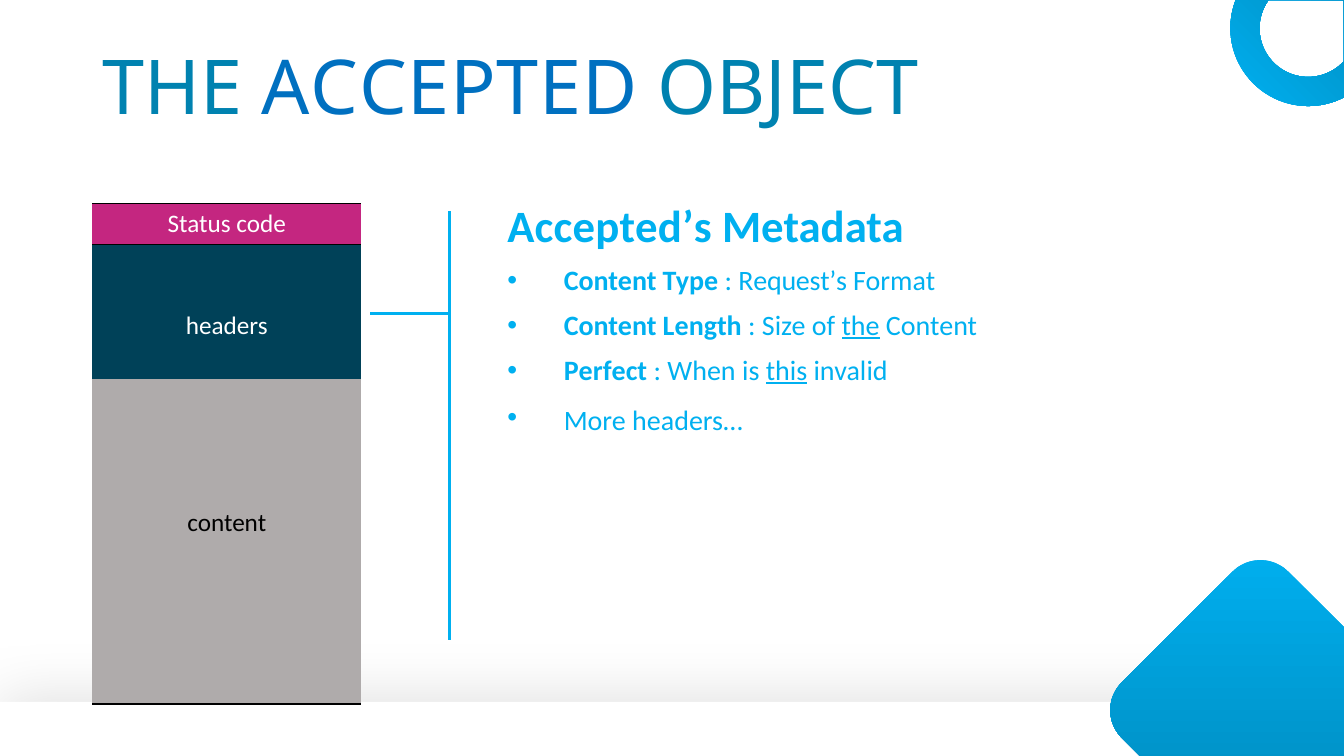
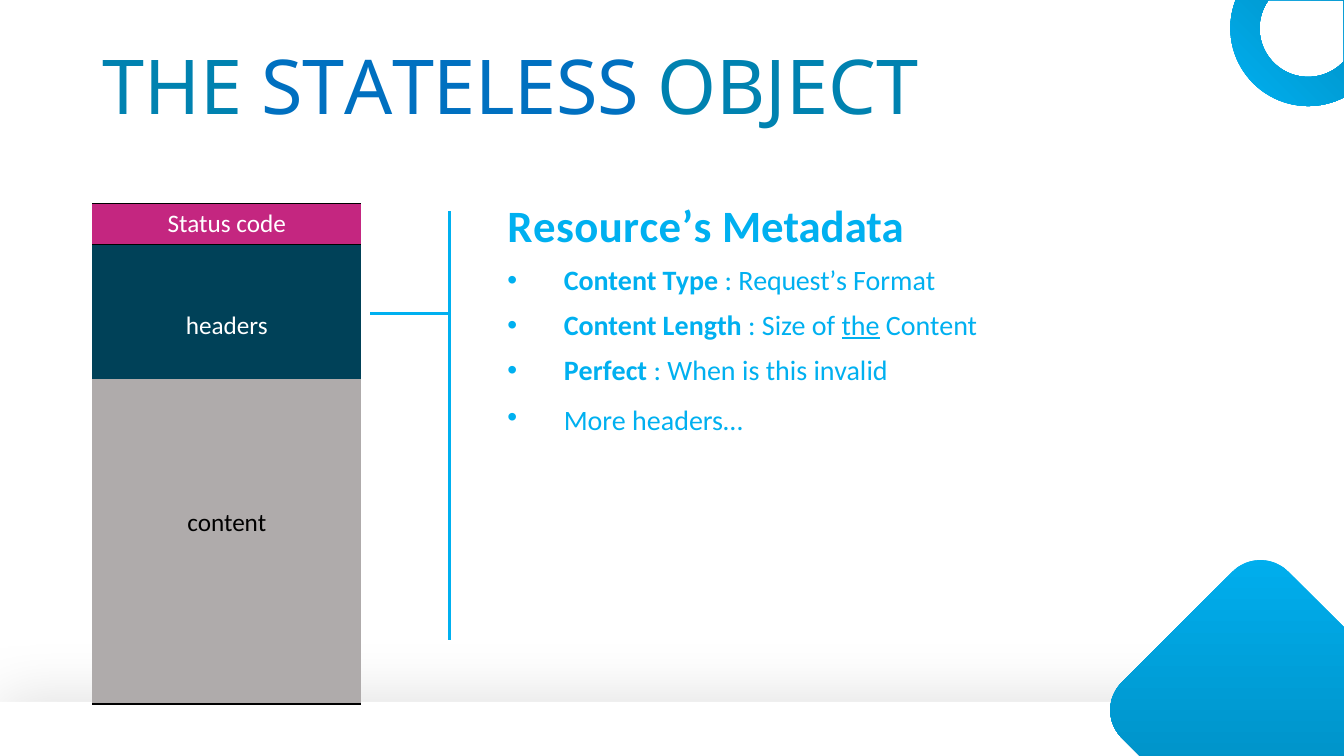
ACCEPTED: ACCEPTED -> STATELESS
Accepted’s: Accepted’s -> Resource’s
this underline: present -> none
